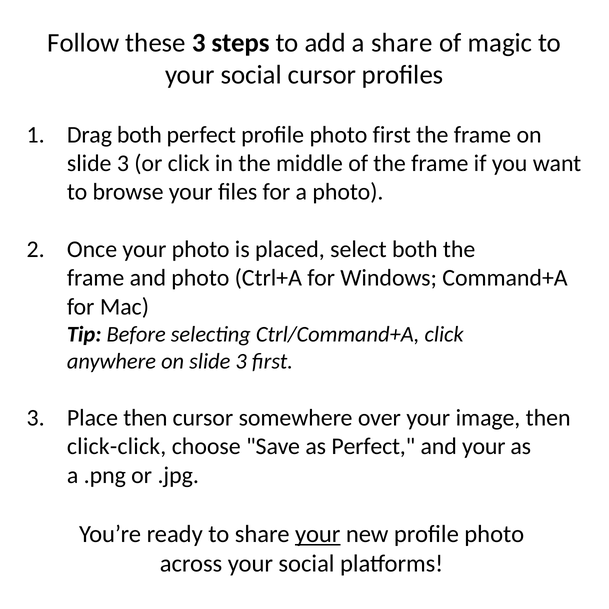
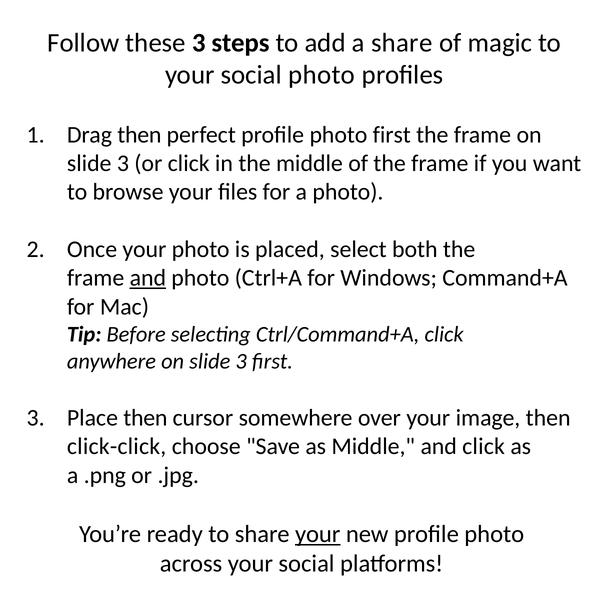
social cursor: cursor -> photo
Drag both: both -> then
and at (148, 278) underline: none -> present
as Perfect: Perfect -> Middle
and your: your -> click
